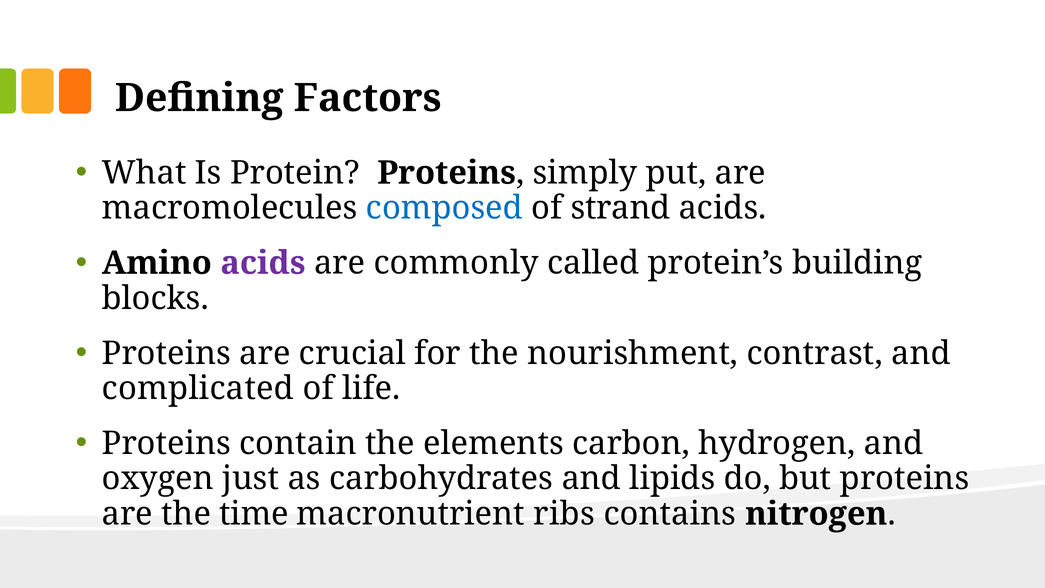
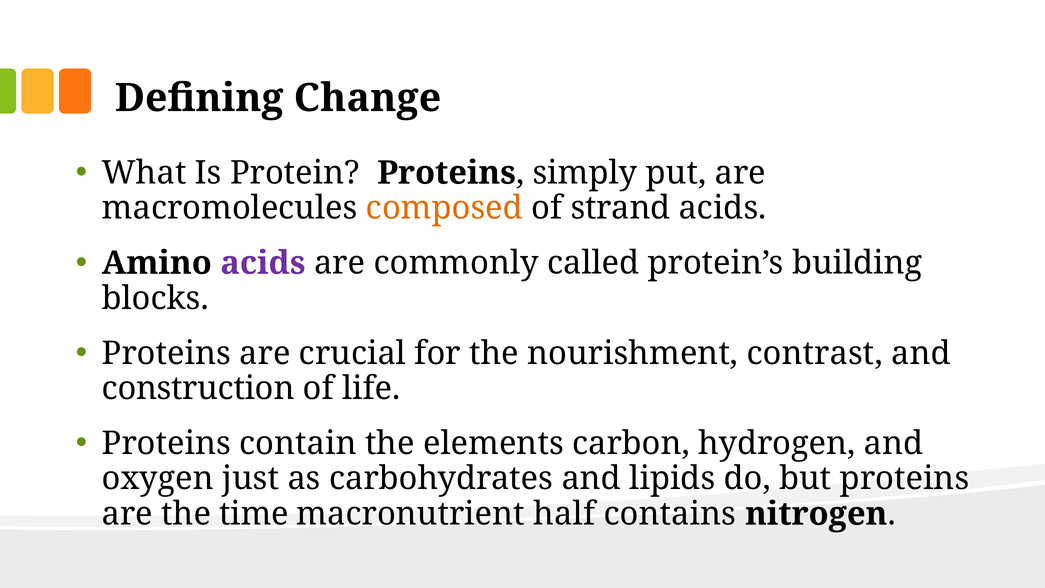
Factors: Factors -> Change
composed colour: blue -> orange
complicated: complicated -> construction
ribs: ribs -> half
